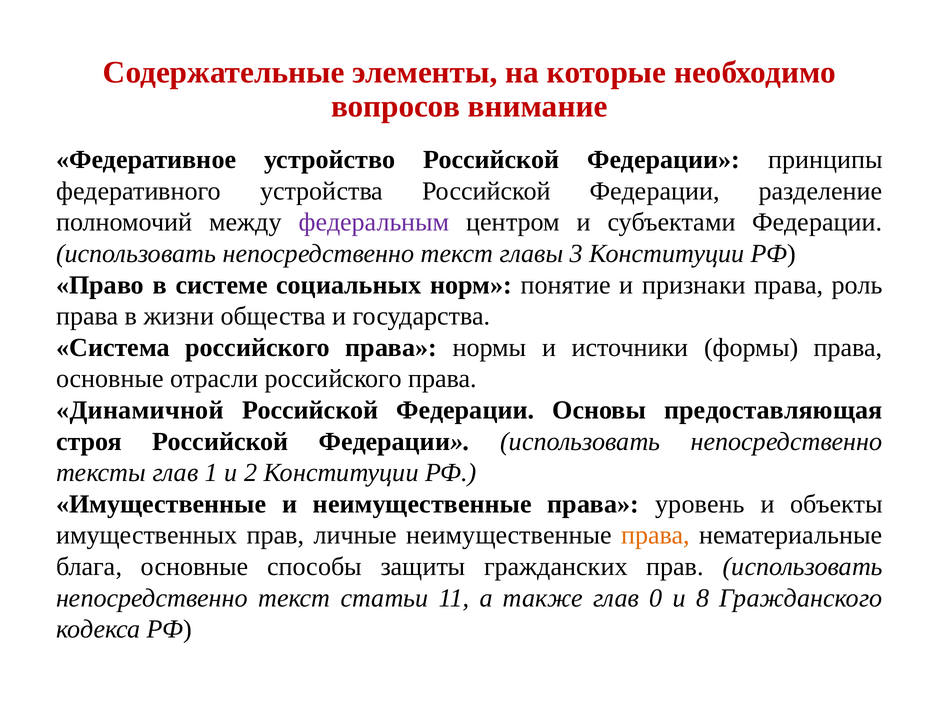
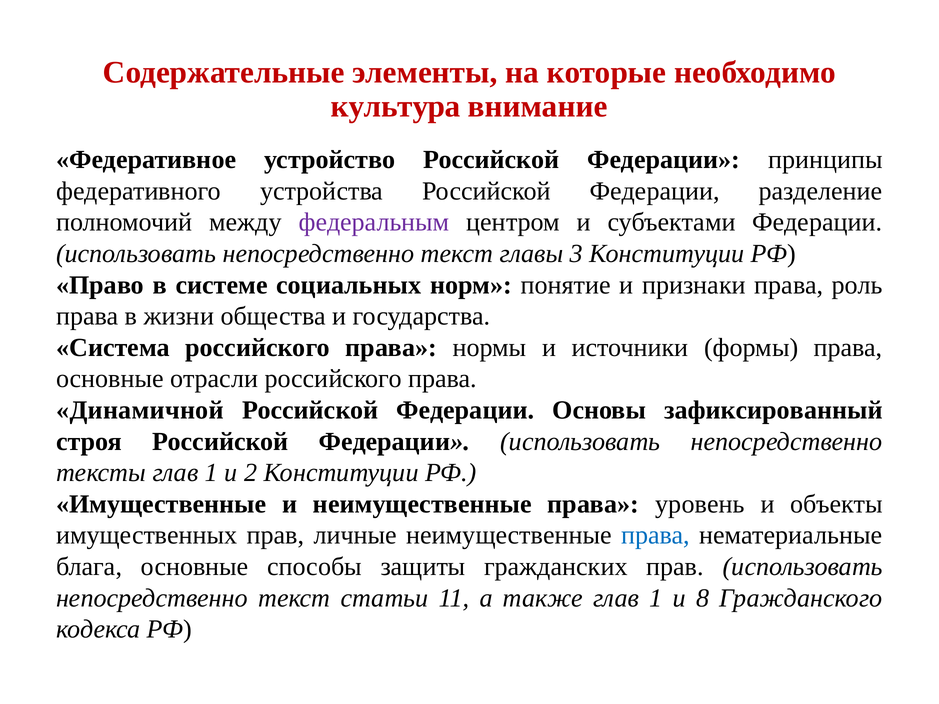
вопросов: вопросов -> культура
предоставляющая: предоставляющая -> зафиксированный
права at (656, 536) colour: orange -> blue
также глав 0: 0 -> 1
